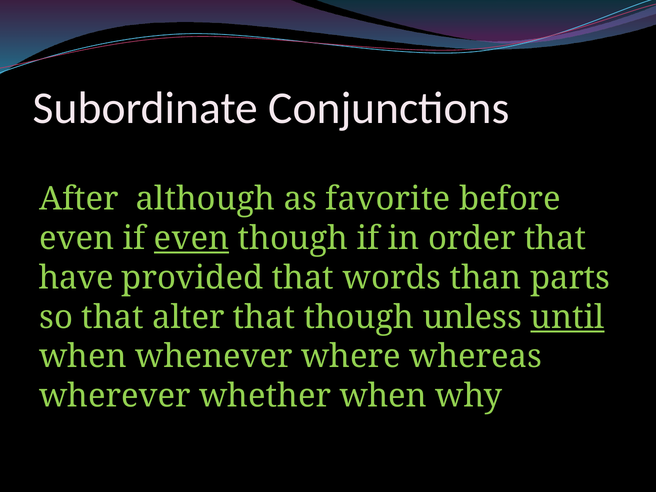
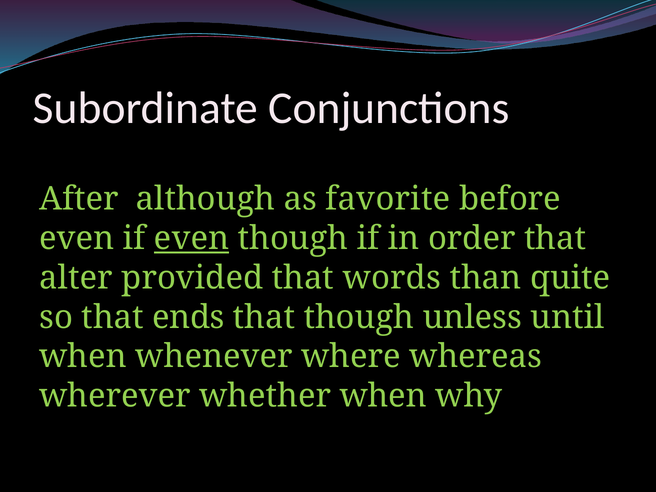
have: have -> alter
parts: parts -> quite
alter: alter -> ends
until underline: present -> none
